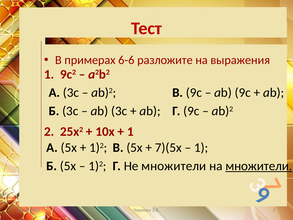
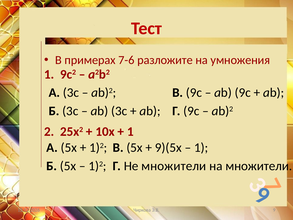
6-6: 6-6 -> 7-6
выражения: выражения -> умножения
7)(5х: 7)(5х -> 9)(5х
множители at (259, 166) underline: present -> none
